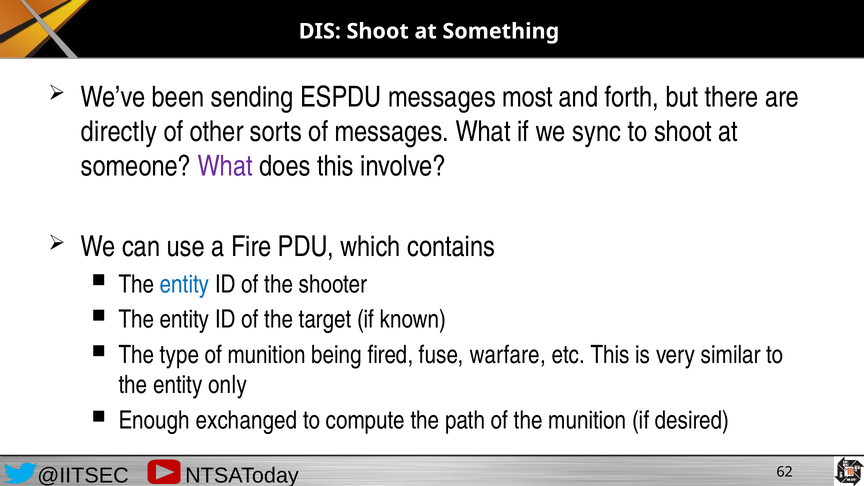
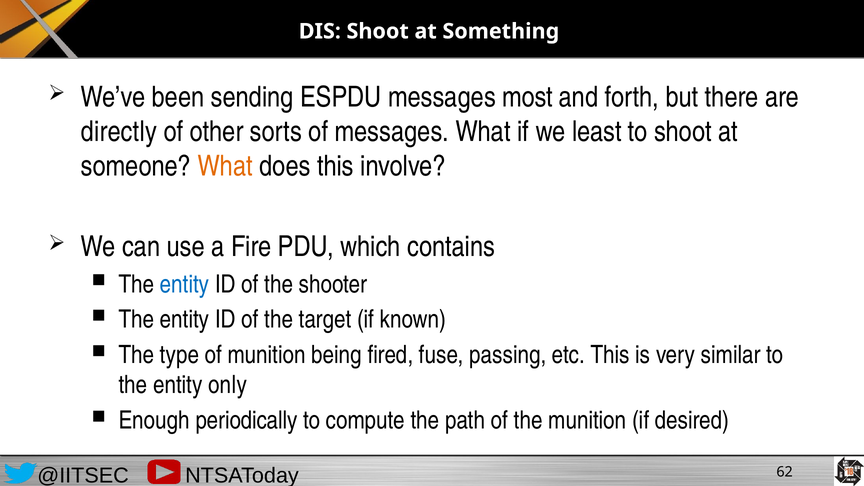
sync: sync -> least
What at (225, 166) colour: purple -> orange
warfare: warfare -> passing
exchanged: exchanged -> periodically
